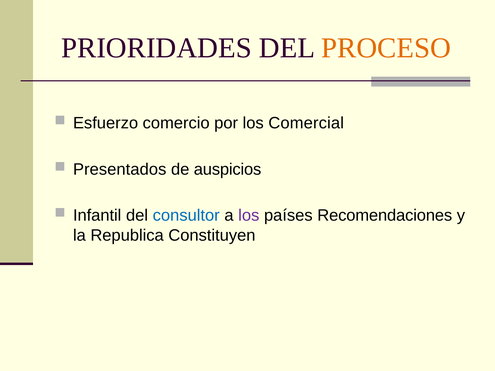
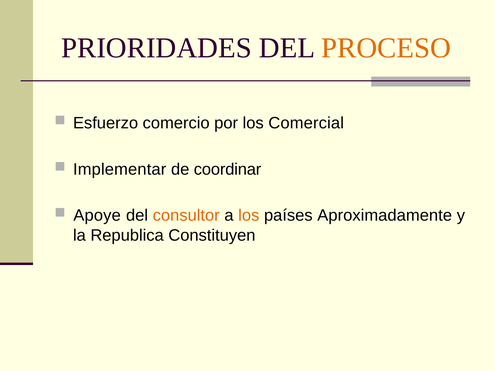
Presentados: Presentados -> Implementar
auspicios: auspicios -> coordinar
Infantil: Infantil -> Apoye
consultor colour: blue -> orange
los at (249, 216) colour: purple -> orange
Recomendaciones: Recomendaciones -> Aproximadamente
